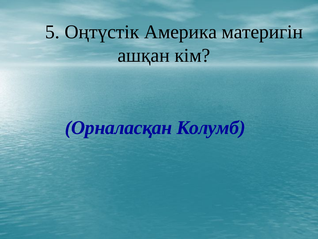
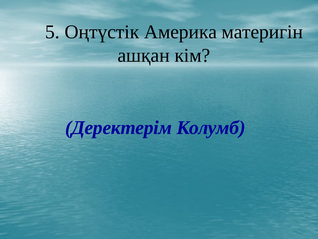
Орналасқан: Орналасқан -> Деректерім
